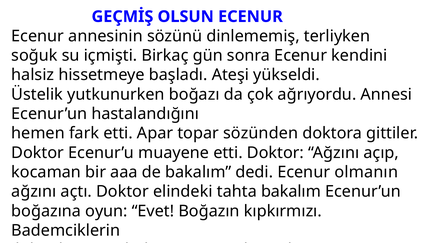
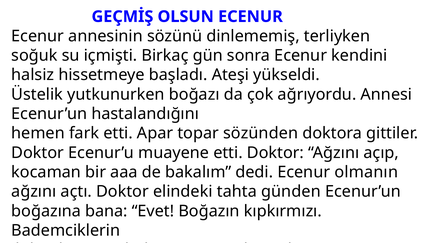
tahta bakalım: bakalım -> günden
oyun: oyun -> bana
